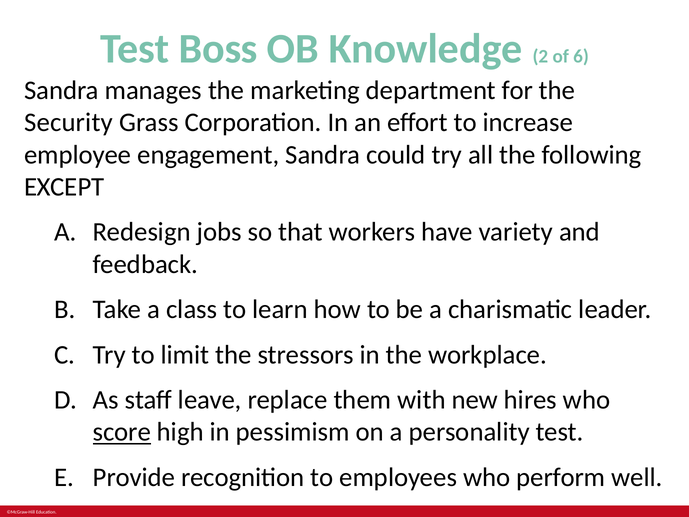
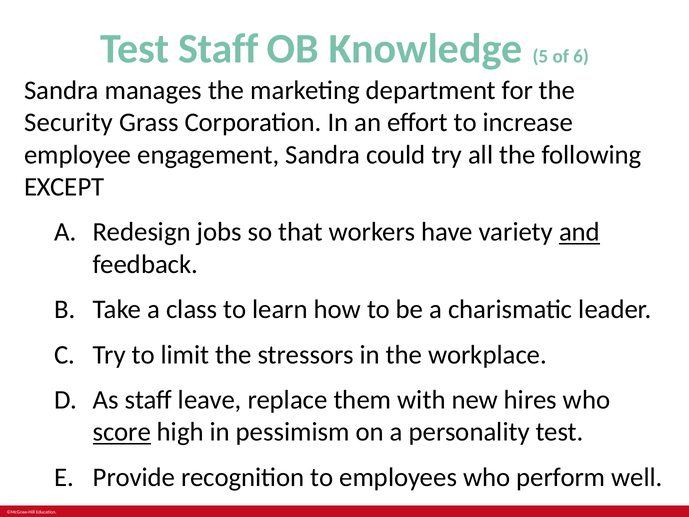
Test Boss: Boss -> Staff
2: 2 -> 5
and underline: none -> present
